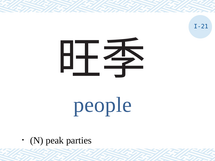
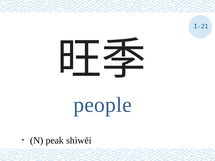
parties: parties -> shìwēi
